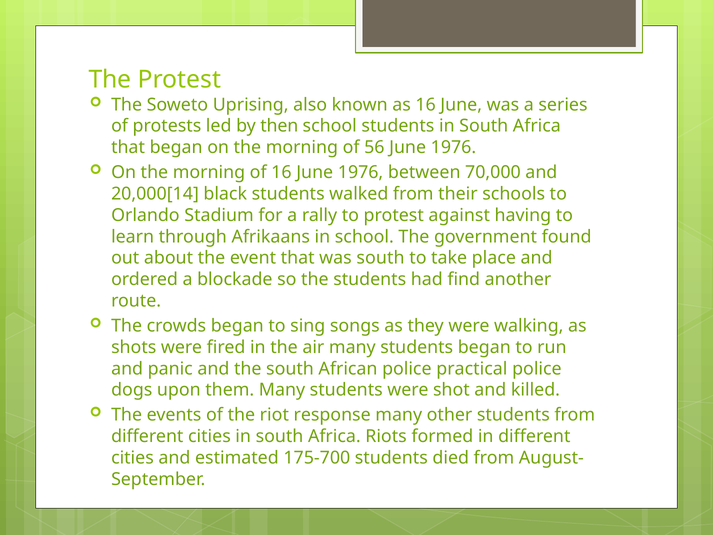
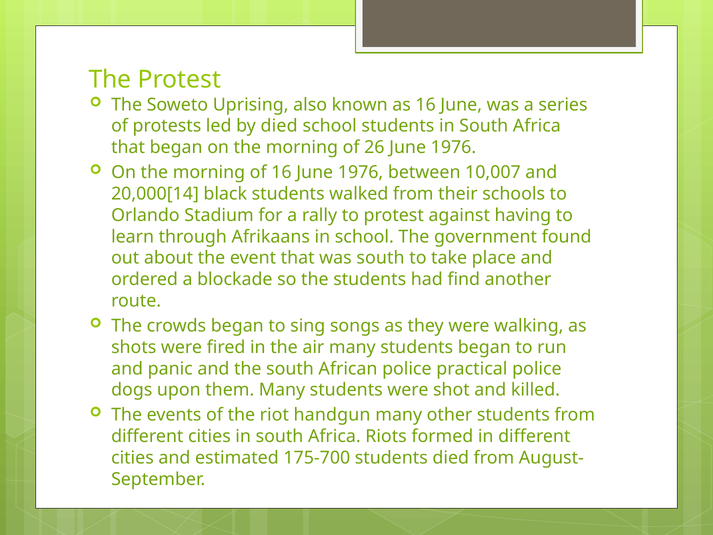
by then: then -> died
56: 56 -> 26
70,000: 70,000 -> 10,007
response: response -> handgun
